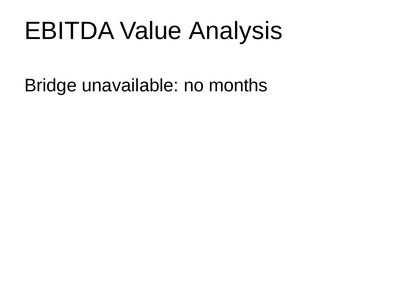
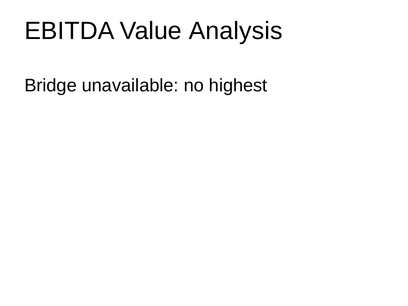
months: months -> highest
